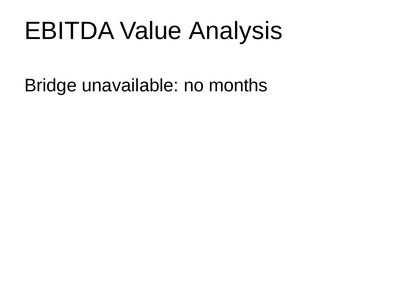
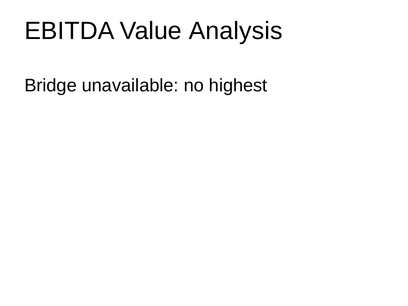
months: months -> highest
